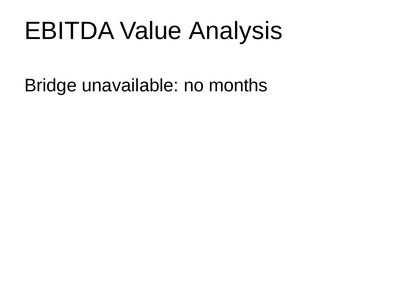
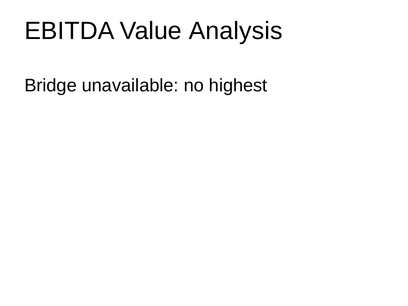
months: months -> highest
